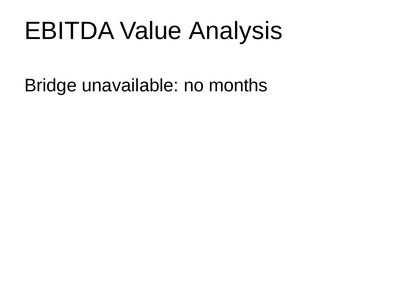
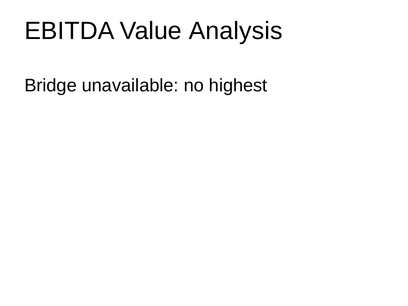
months: months -> highest
